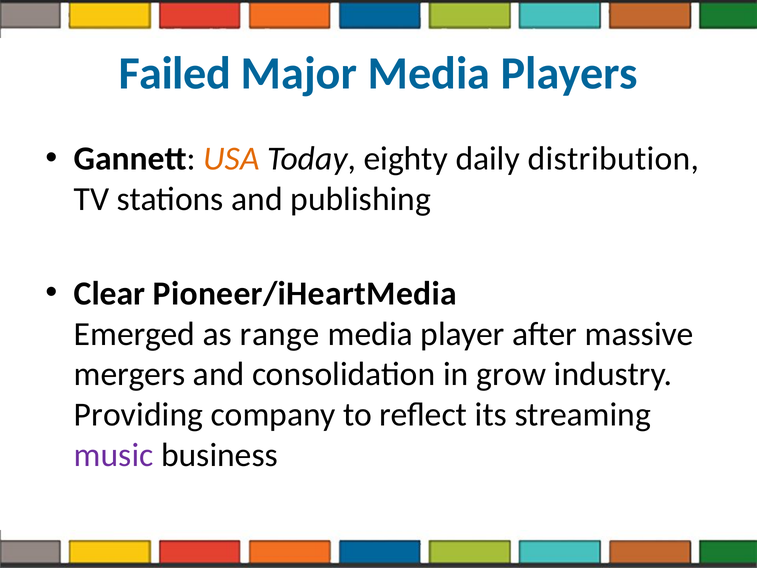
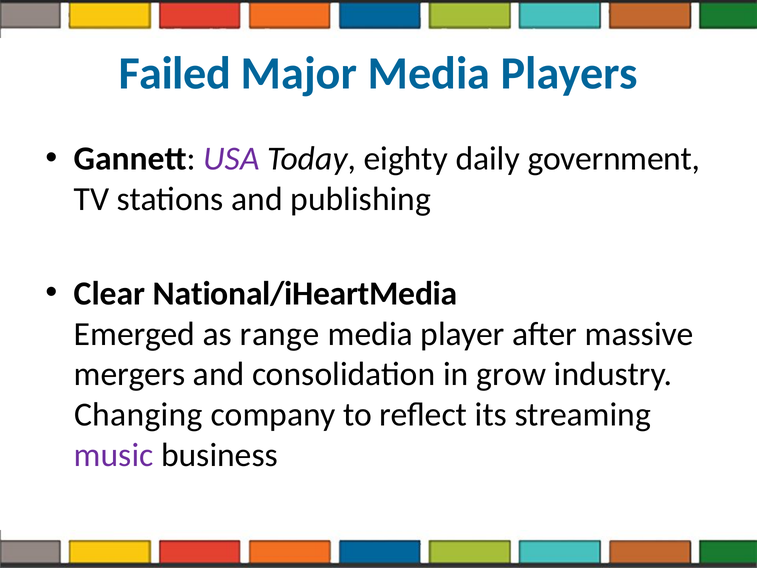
USA colour: orange -> purple
distribution: distribution -> government
Pioneer/iHeartMedia: Pioneer/iHeartMedia -> National/iHeartMedia
Providing: Providing -> Changing
